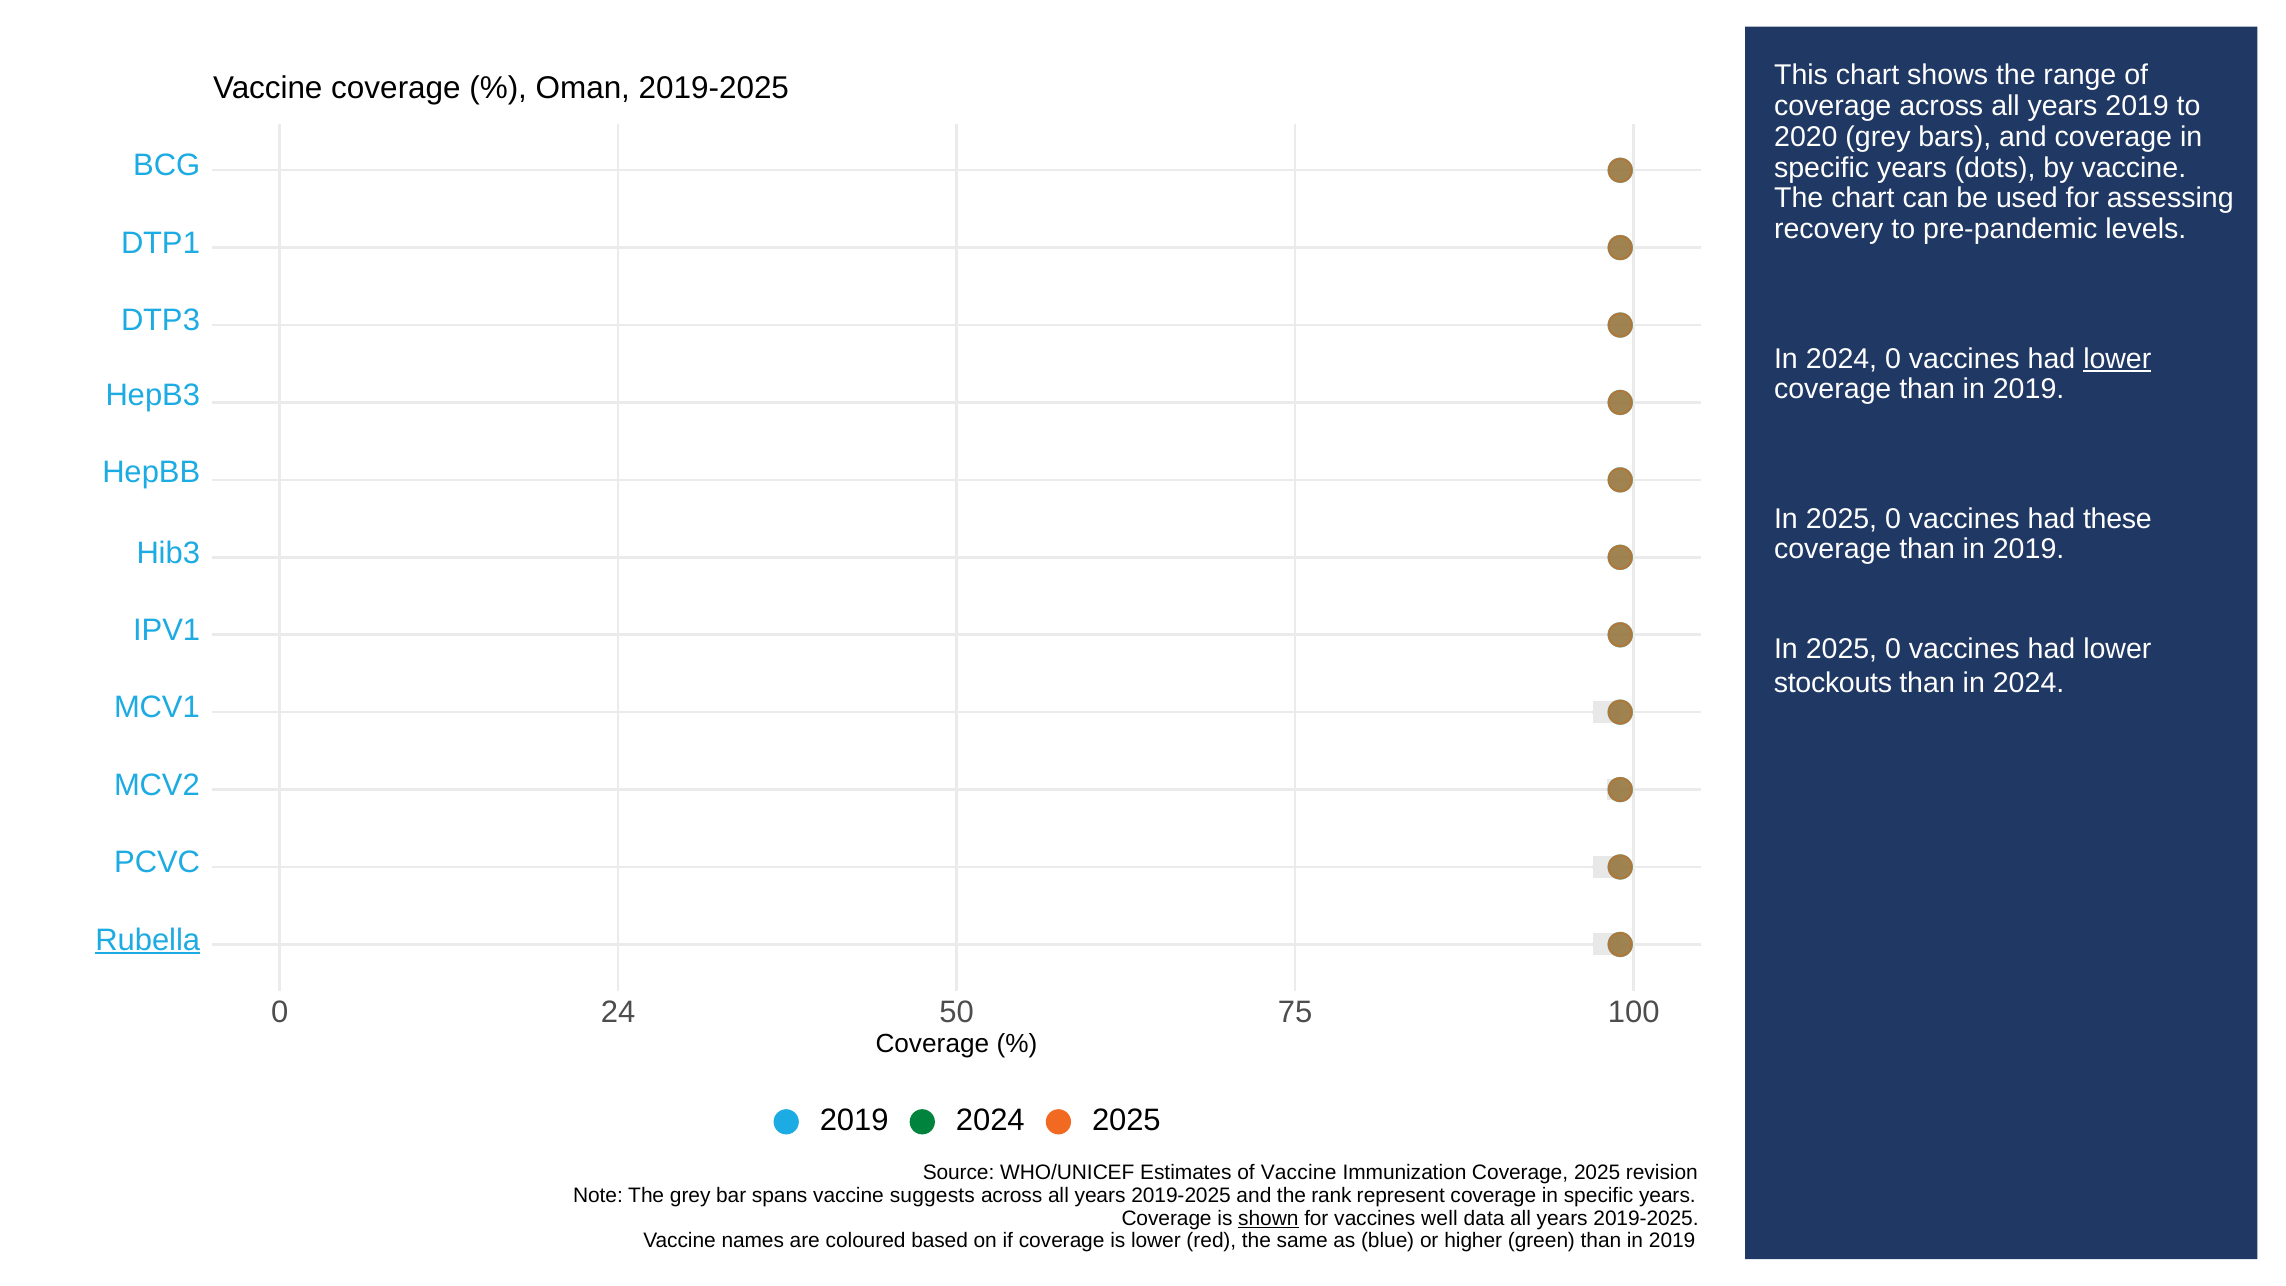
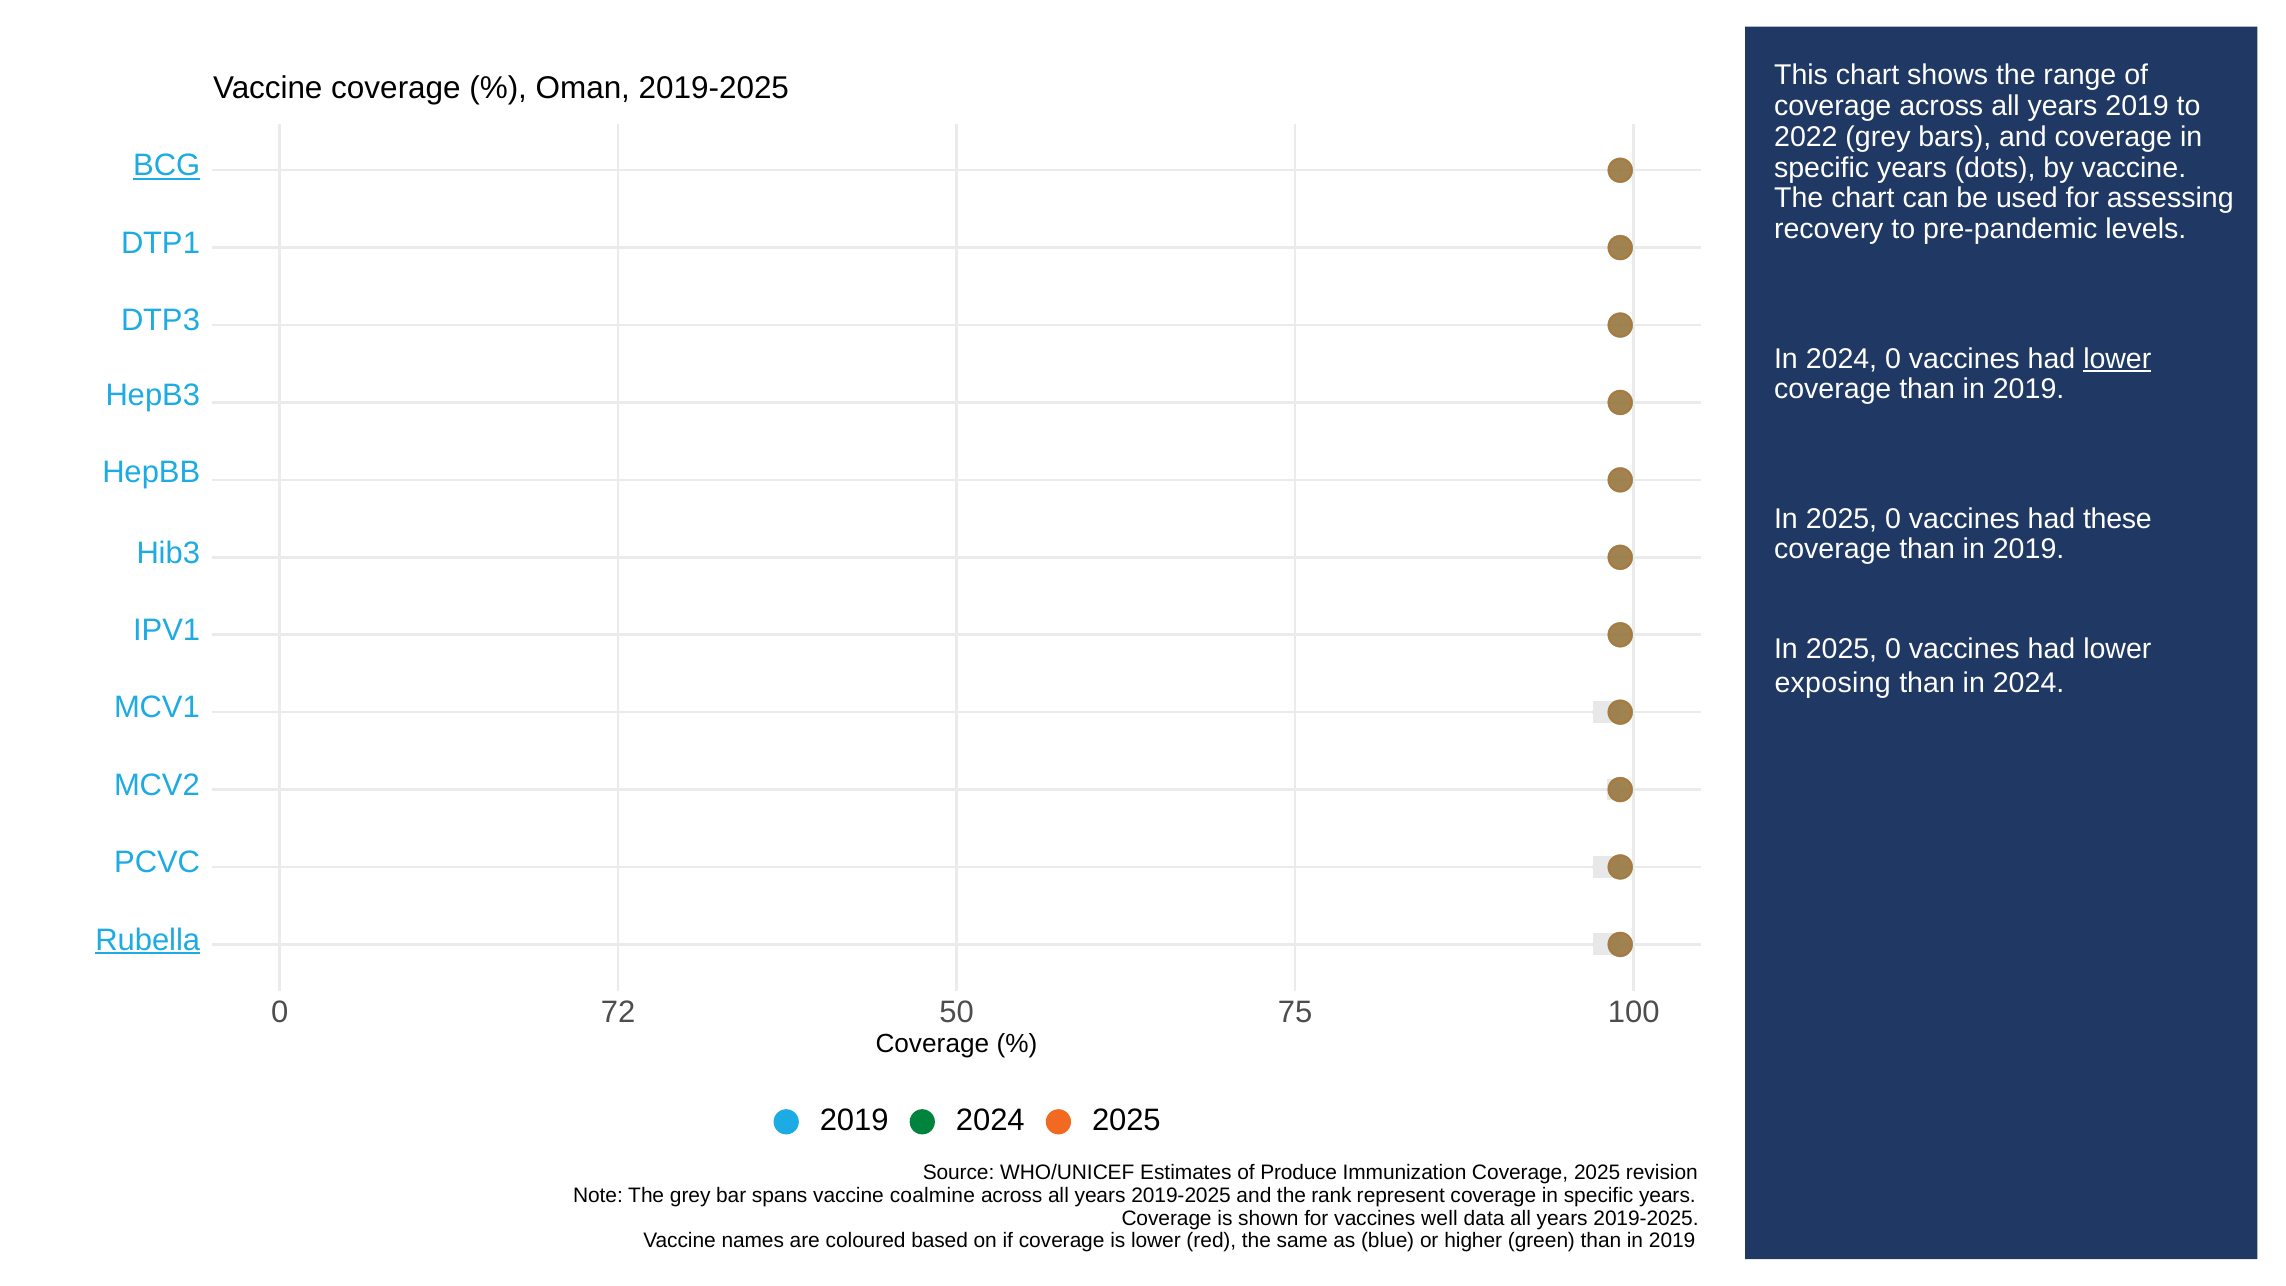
2020: 2020 -> 2022
BCG underline: none -> present
stockouts: stockouts -> exposing
24: 24 -> 72
of Vaccine: Vaccine -> Produce
suggests: suggests -> coalmine
shown underline: present -> none
